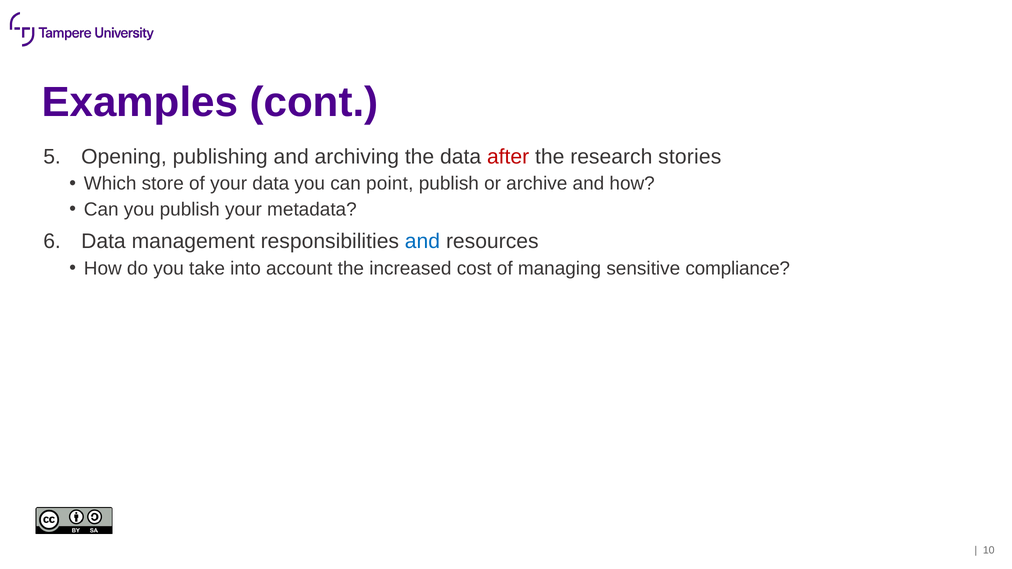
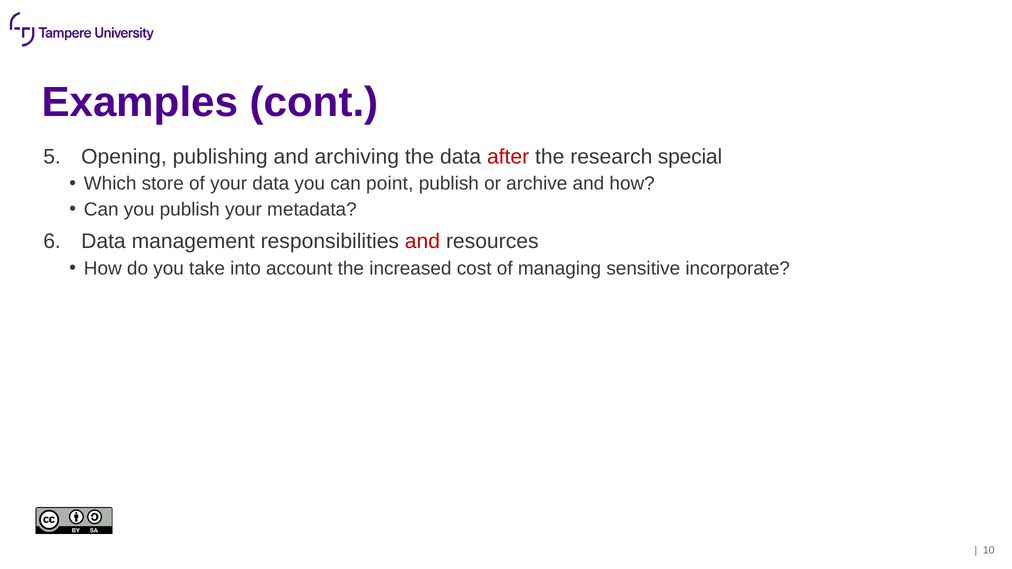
stories: stories -> special
and at (422, 242) colour: blue -> red
compliance: compliance -> incorporate
